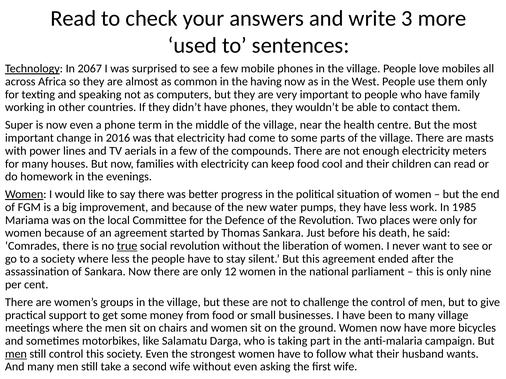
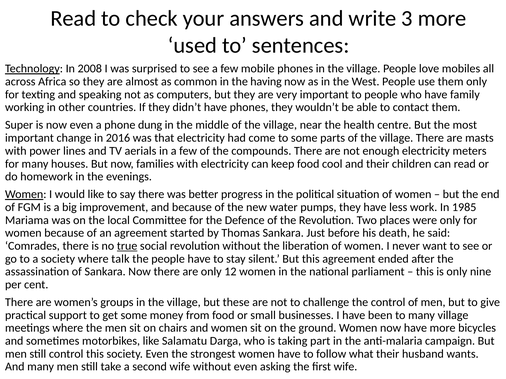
2067: 2067 -> 2008
term: term -> dung
where less: less -> talk
men at (16, 354) underline: present -> none
